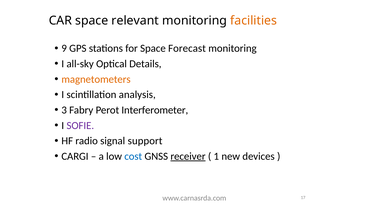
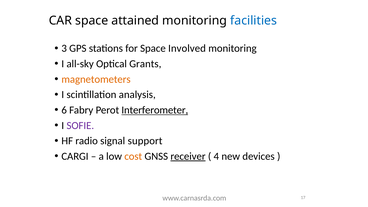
relevant: relevant -> attained
facilities colour: orange -> blue
9: 9 -> 3
Forecast: Forecast -> Involved
Details: Details -> Grants
3: 3 -> 6
Interferometer underline: none -> present
cost colour: blue -> orange
1: 1 -> 4
